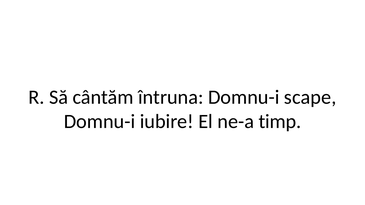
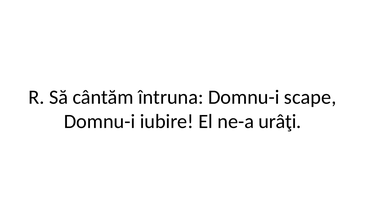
timp: timp -> urâţi
